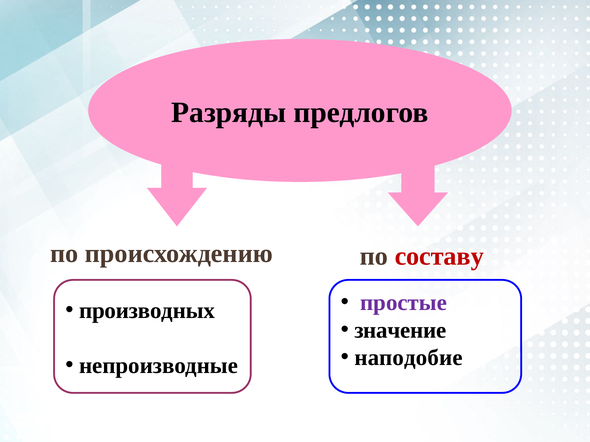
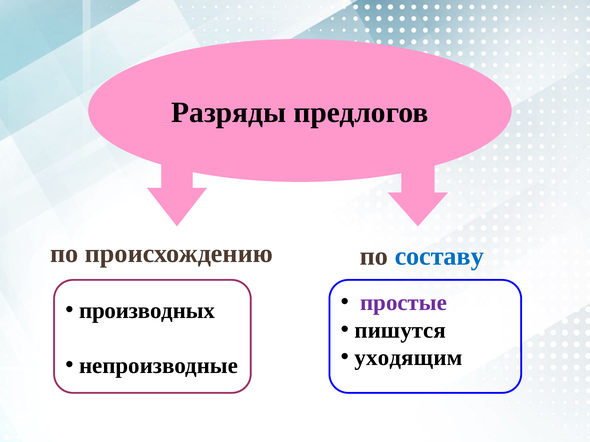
составу colour: red -> blue
значение: значение -> пишутся
наподобие: наподобие -> уходящим
